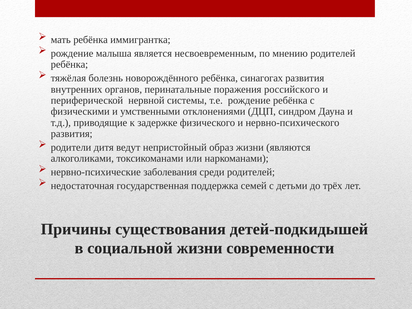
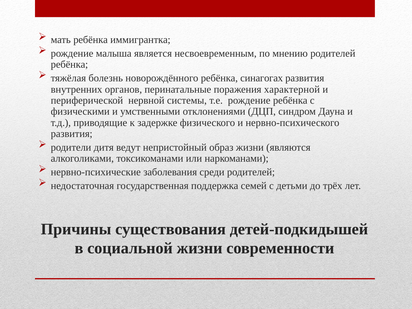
российского: российского -> характерной
